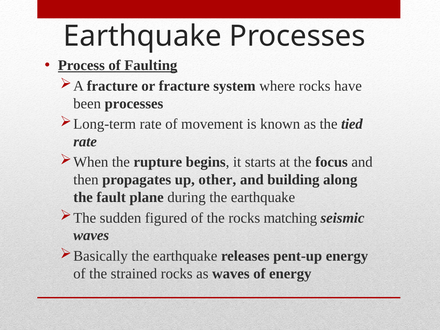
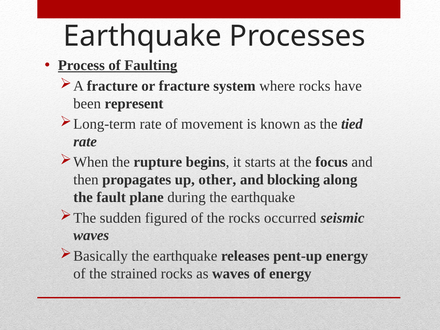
been processes: processes -> represent
building: building -> blocking
matching: matching -> occurred
